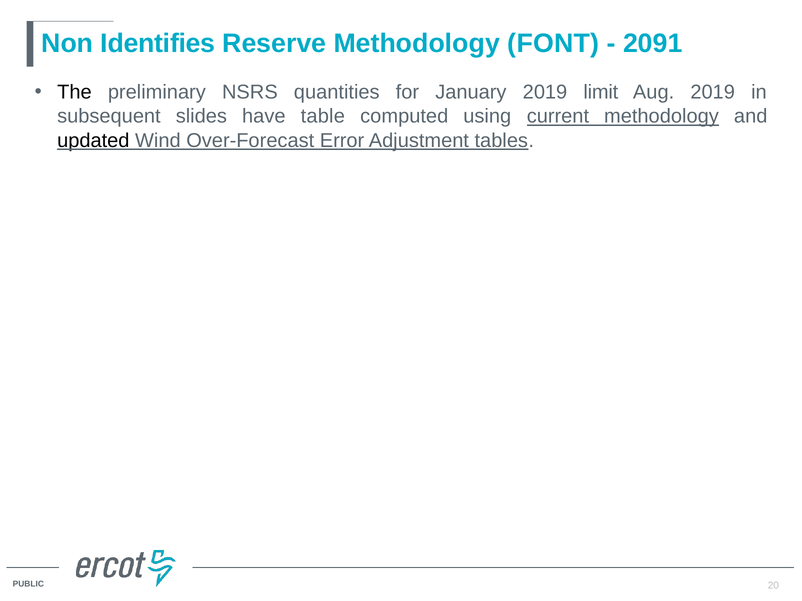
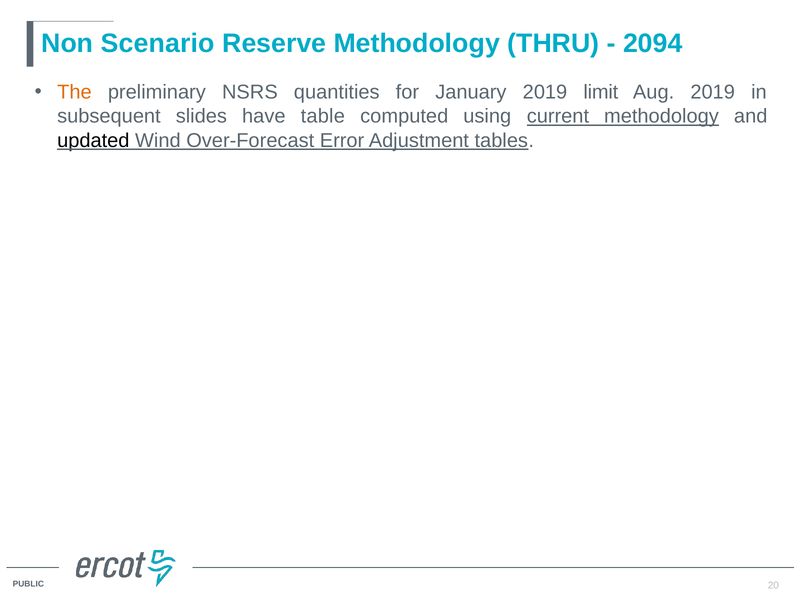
Identifies: Identifies -> Scenario
FONT: FONT -> THRU
2091: 2091 -> 2094
The colour: black -> orange
